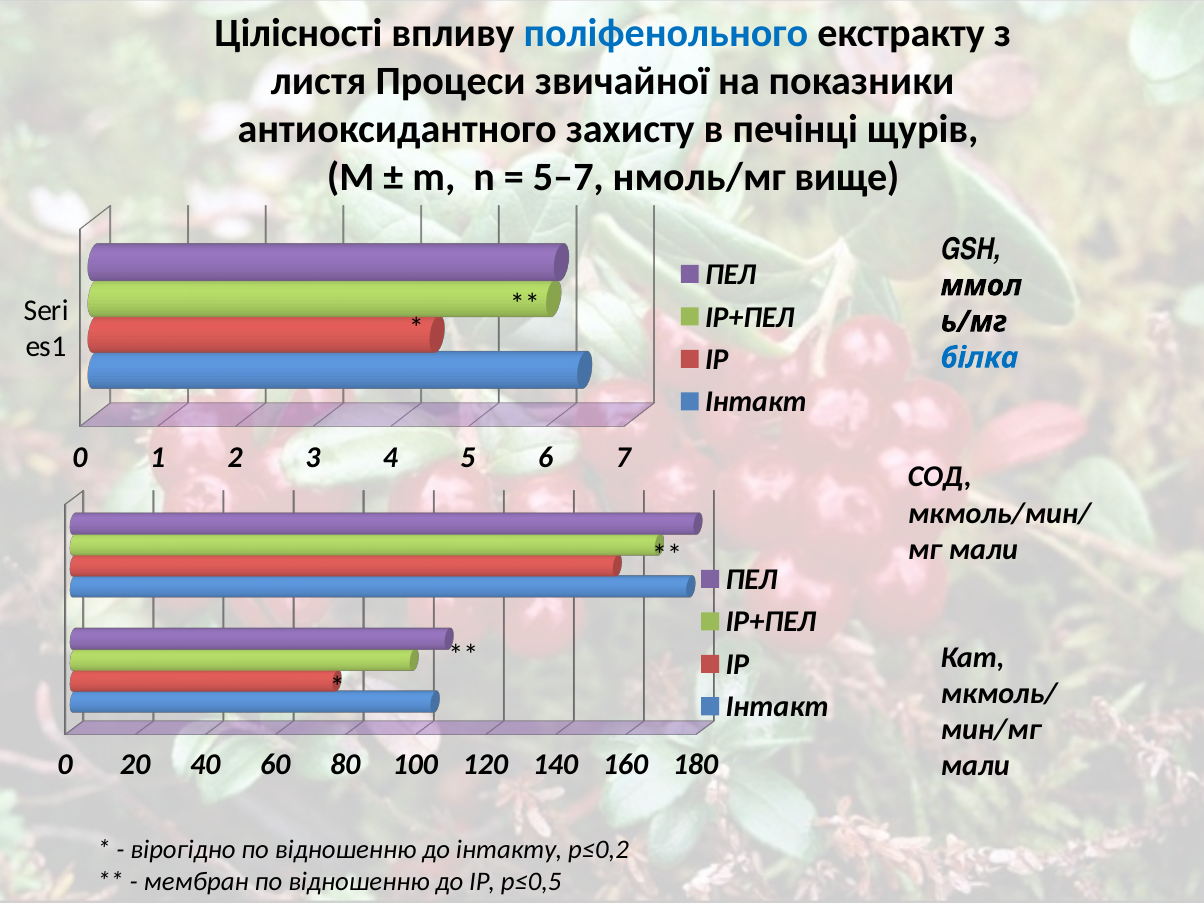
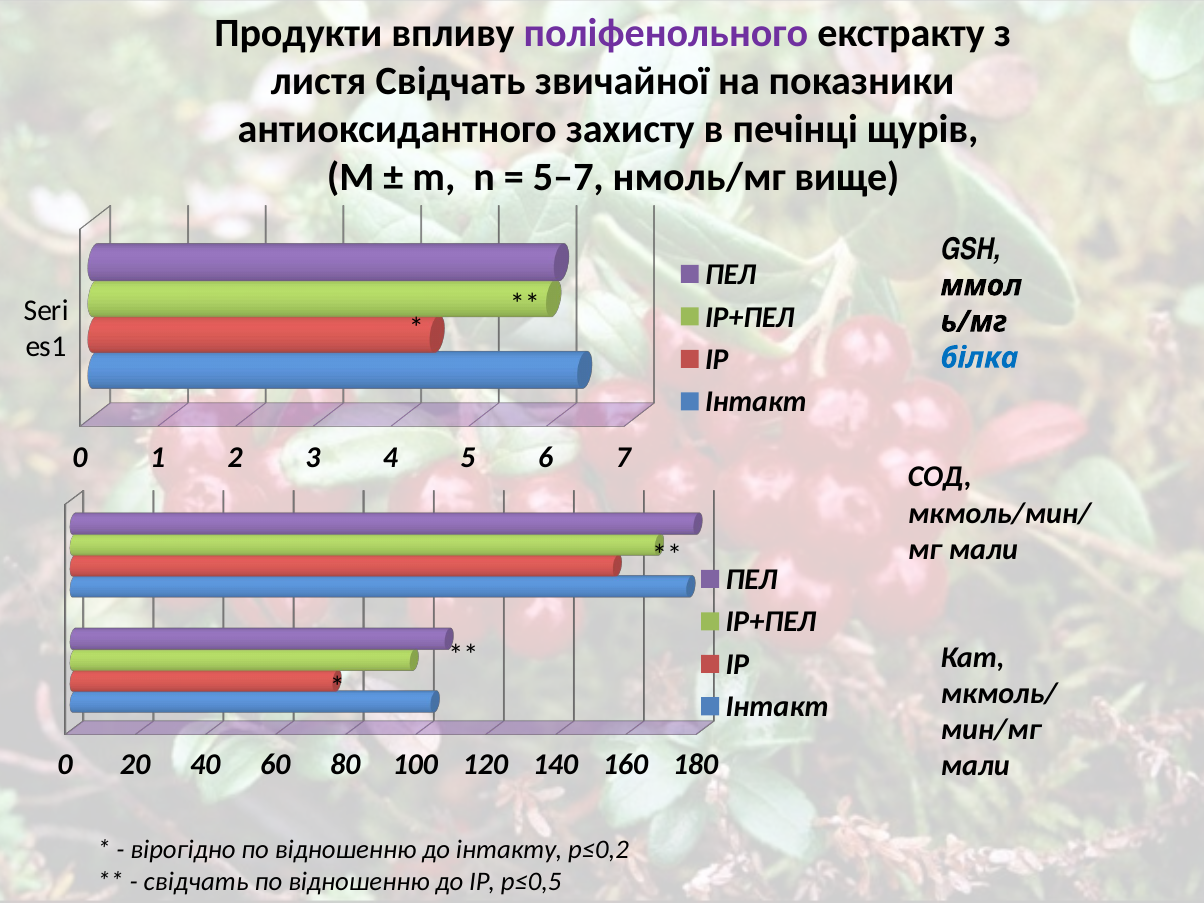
Цілісності: Цілісності -> Продукти
поліфенольного colour: blue -> purple
листя Процеси: Процеси -> Свідчать
мембран at (196, 882): мембран -> свідчать
